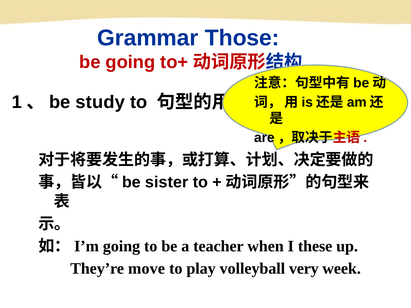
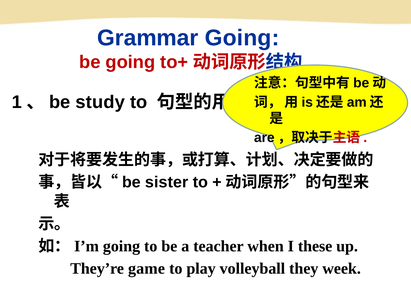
Grammar Those: Those -> Going
move: move -> game
very: very -> they
